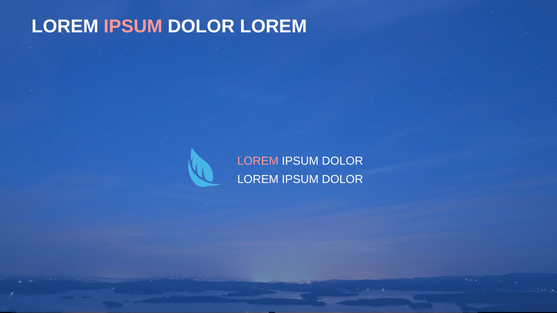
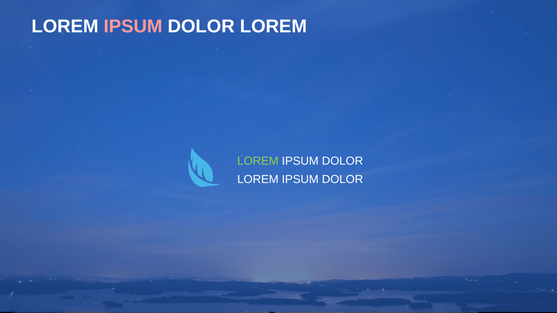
LOREM at (258, 161) colour: pink -> light green
